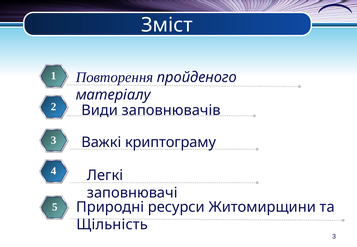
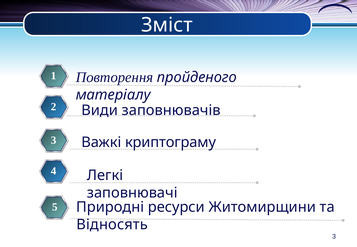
Щільність: Щільність -> Відносять
